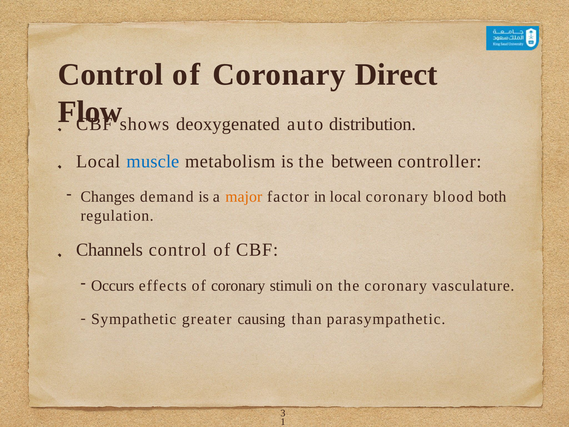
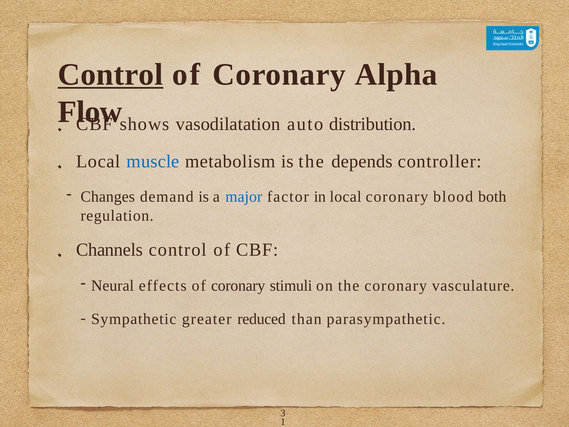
Control at (110, 74) underline: none -> present
Direct: Direct -> Alpha
deoxygenated: deoxygenated -> vasodilatation
between: between -> depends
major colour: orange -> blue
Occurs: Occurs -> Neural
causing: causing -> reduced
